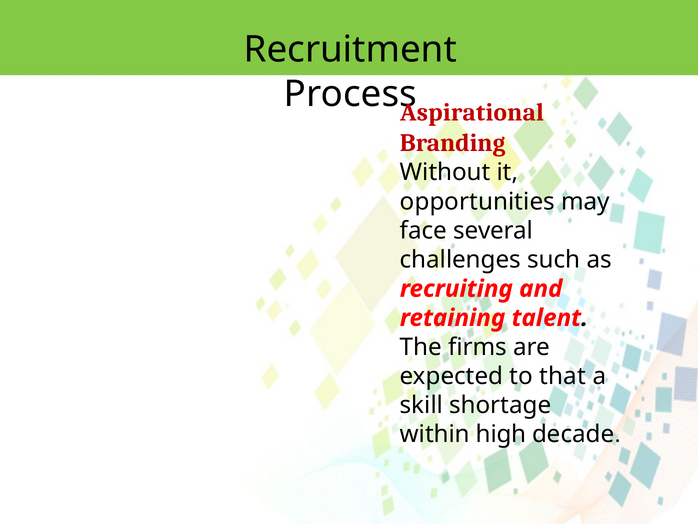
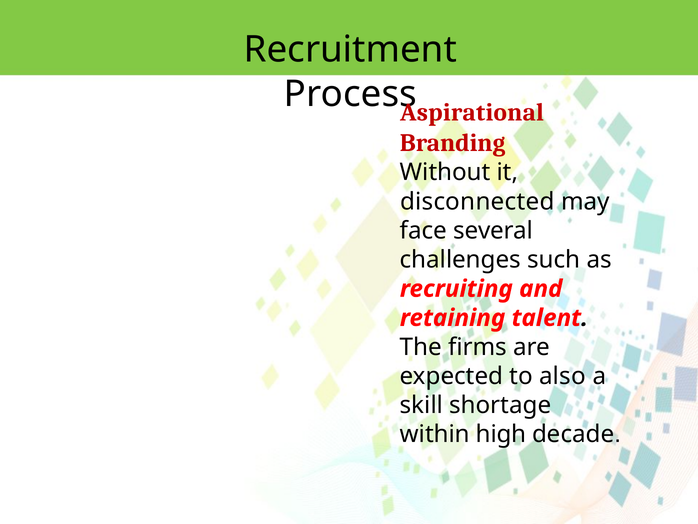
opportunities: opportunities -> disconnected
that: that -> also
